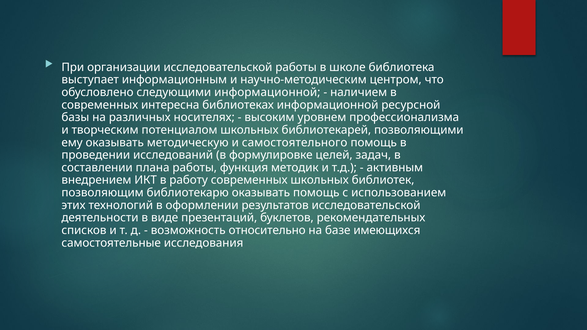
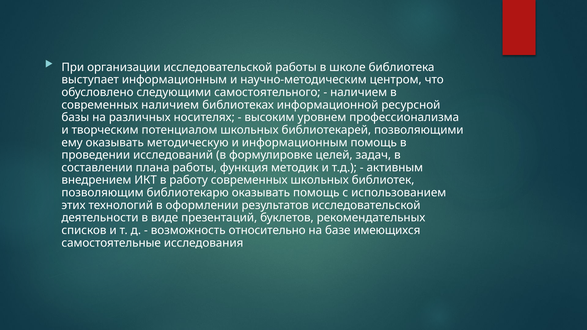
следующими информационной: информационной -> самостоятельного
современных интересна: интересна -> наличием
и самостоятельного: самостоятельного -> информационным
